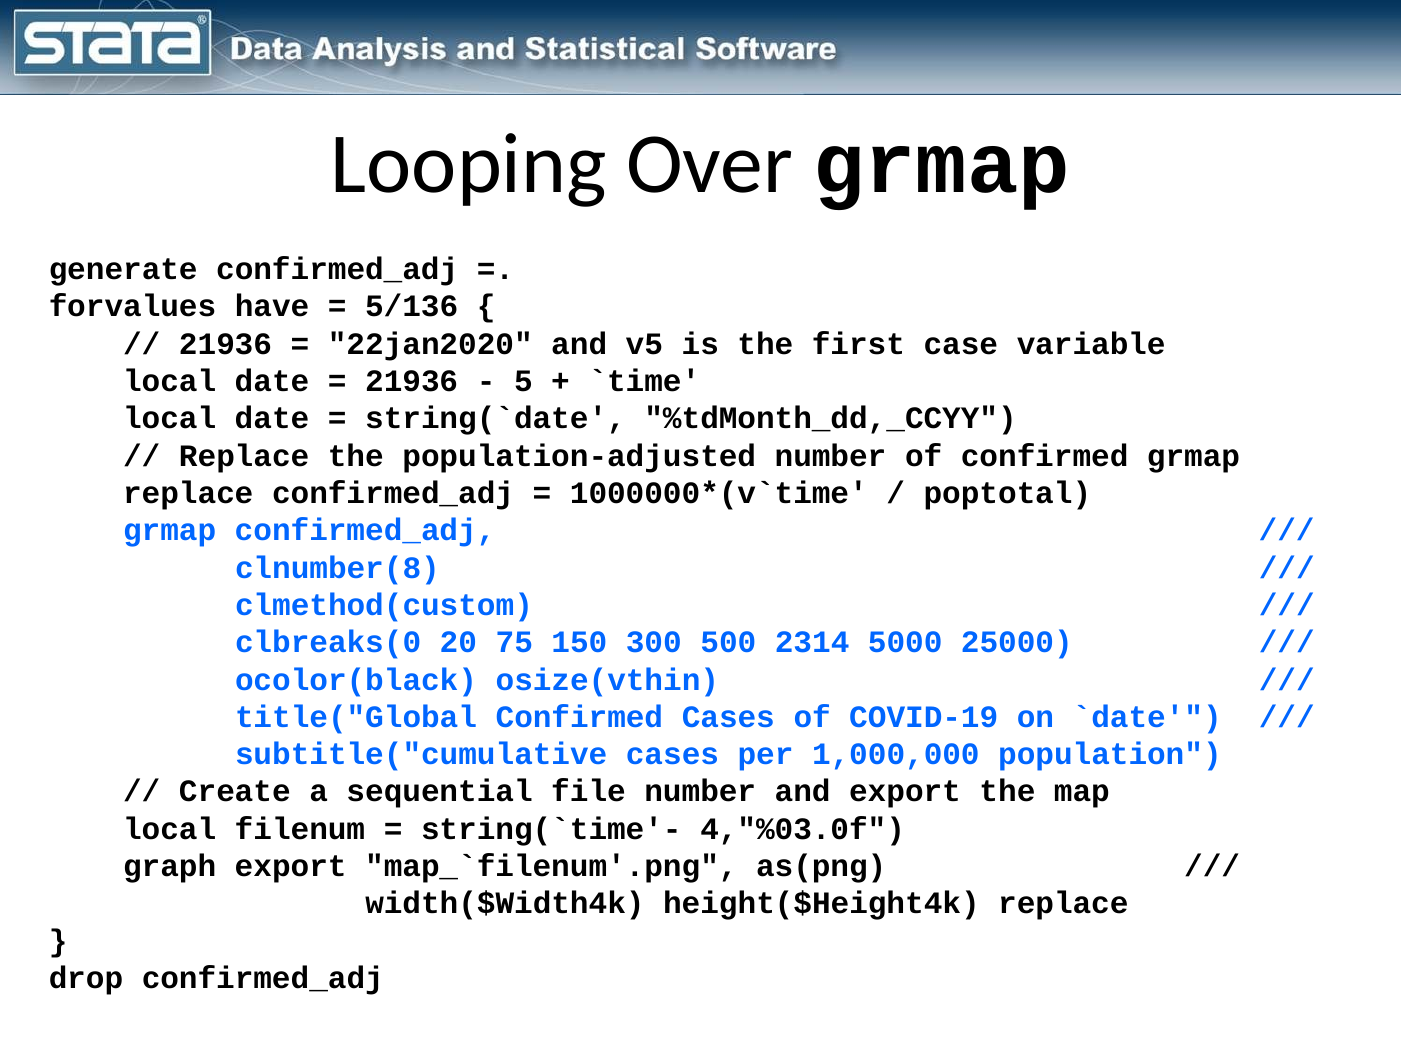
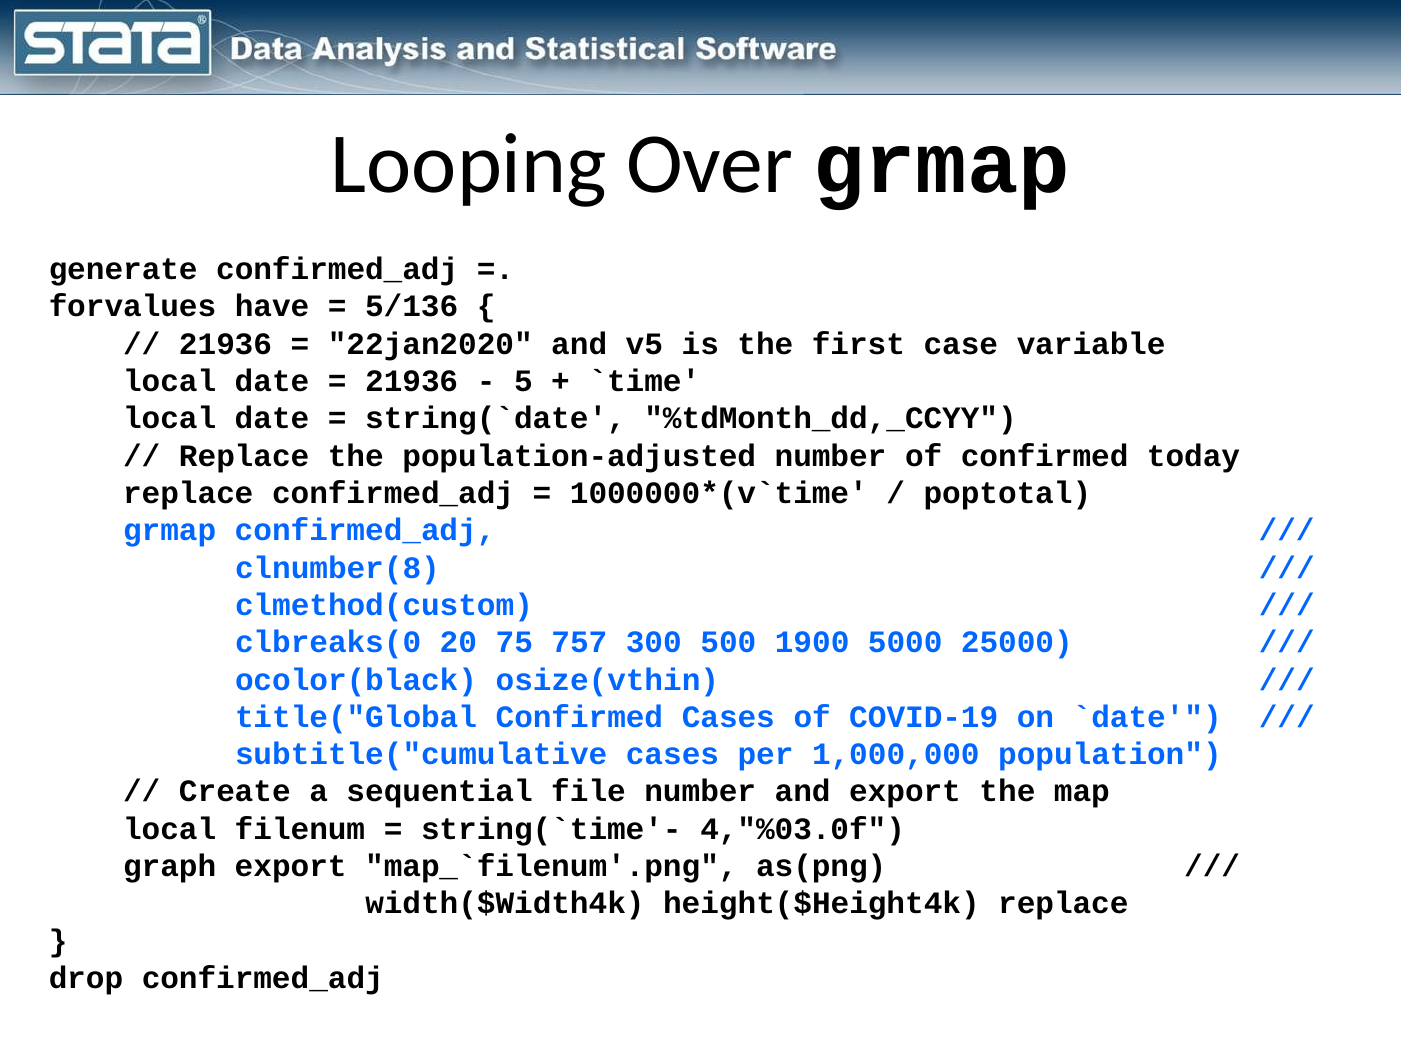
confirmed grmap: grmap -> today
150: 150 -> 757
2314: 2314 -> 1900
